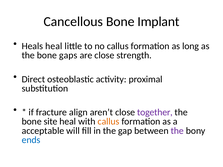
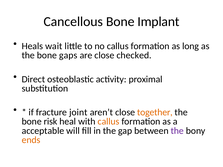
Heals heal: heal -> wait
strength: strength -> checked
align: align -> joint
together colour: purple -> orange
site: site -> risk
ends colour: blue -> orange
